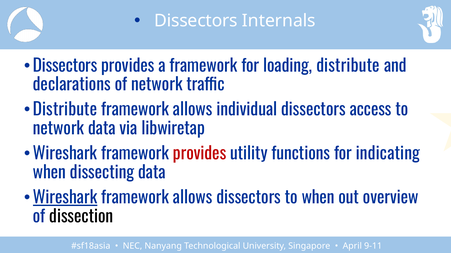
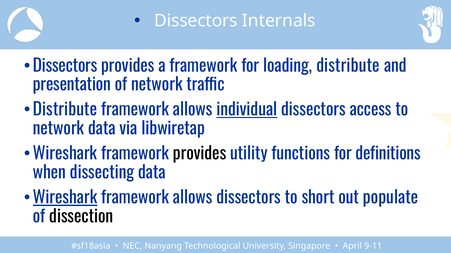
declarations: declarations -> presentation
individual underline: none -> present
provides at (200, 154) colour: red -> black
indicating: indicating -> definitions
to when: when -> short
overview: overview -> populate
